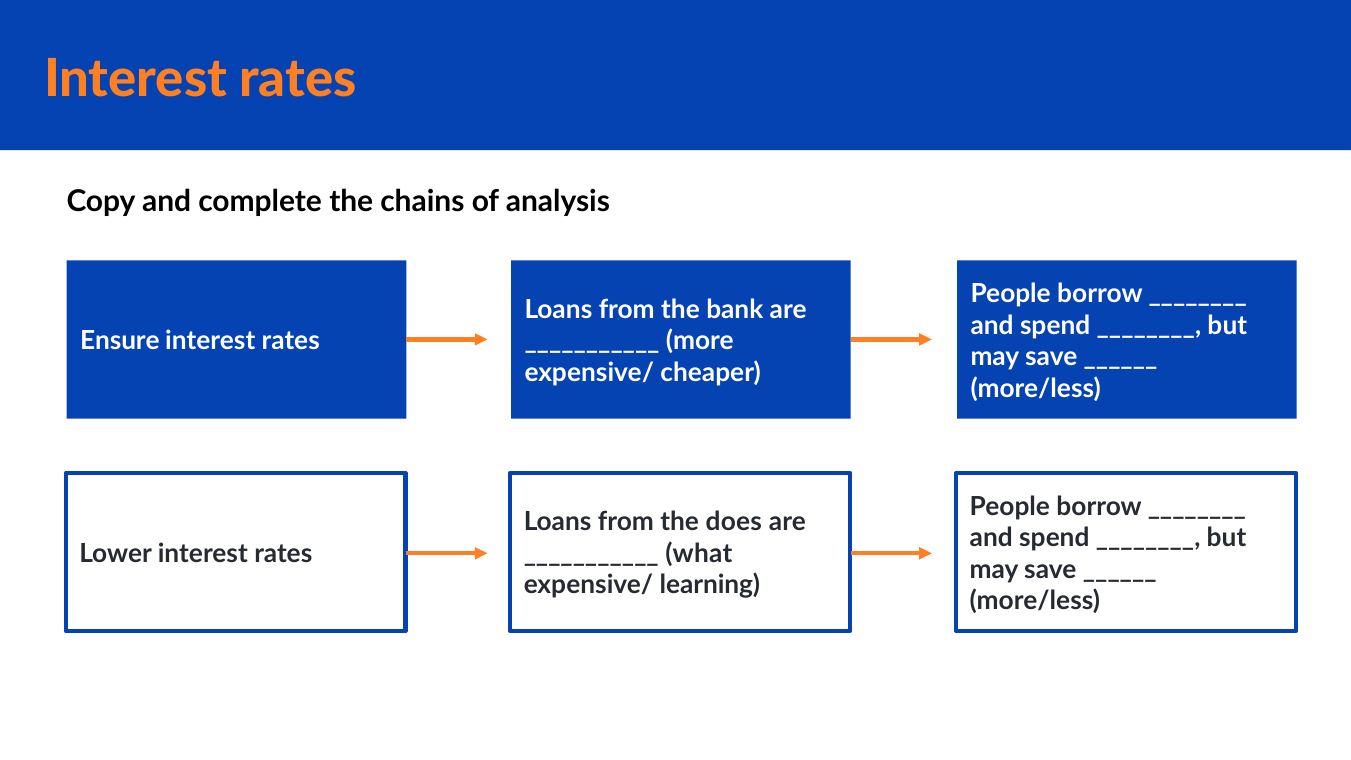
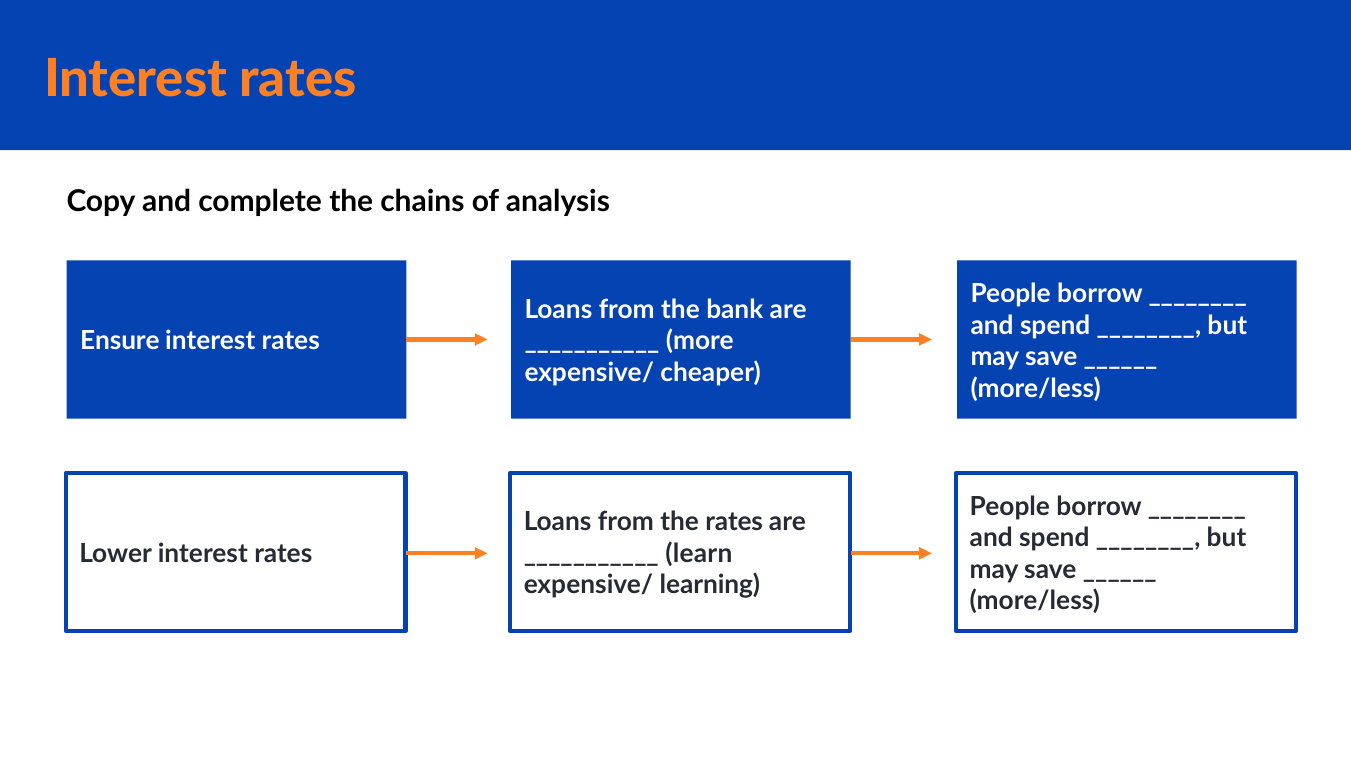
the does: does -> rates
what: what -> learn
